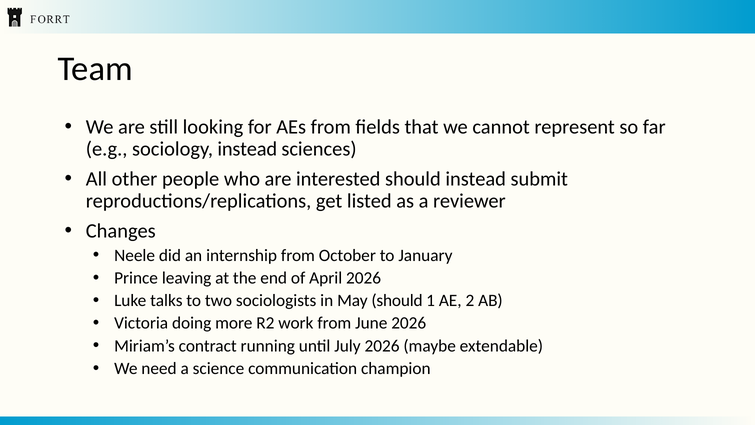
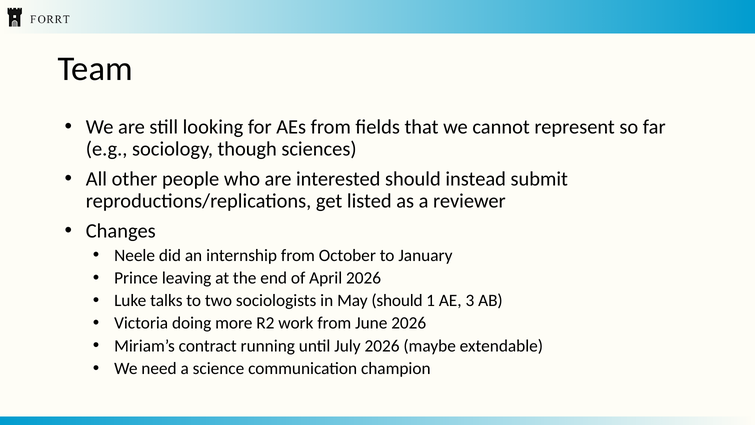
sociology instead: instead -> though
2: 2 -> 3
